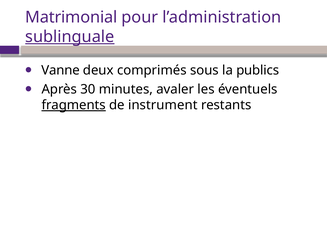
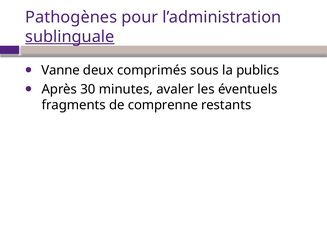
Matrimonial: Matrimonial -> Pathogènes
fragments underline: present -> none
instrument: instrument -> comprenne
